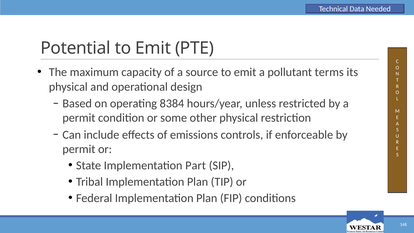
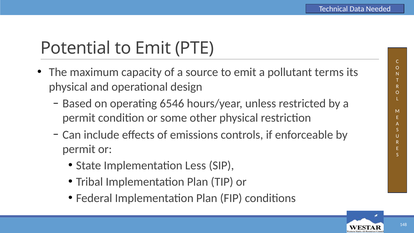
8384: 8384 -> 6546
Part: Part -> Less
